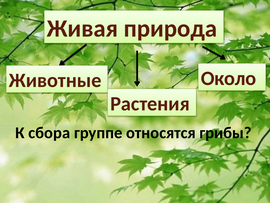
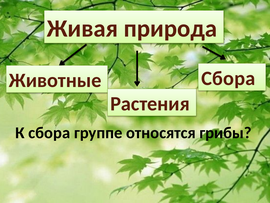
Около at (228, 78): Около -> Сбора
